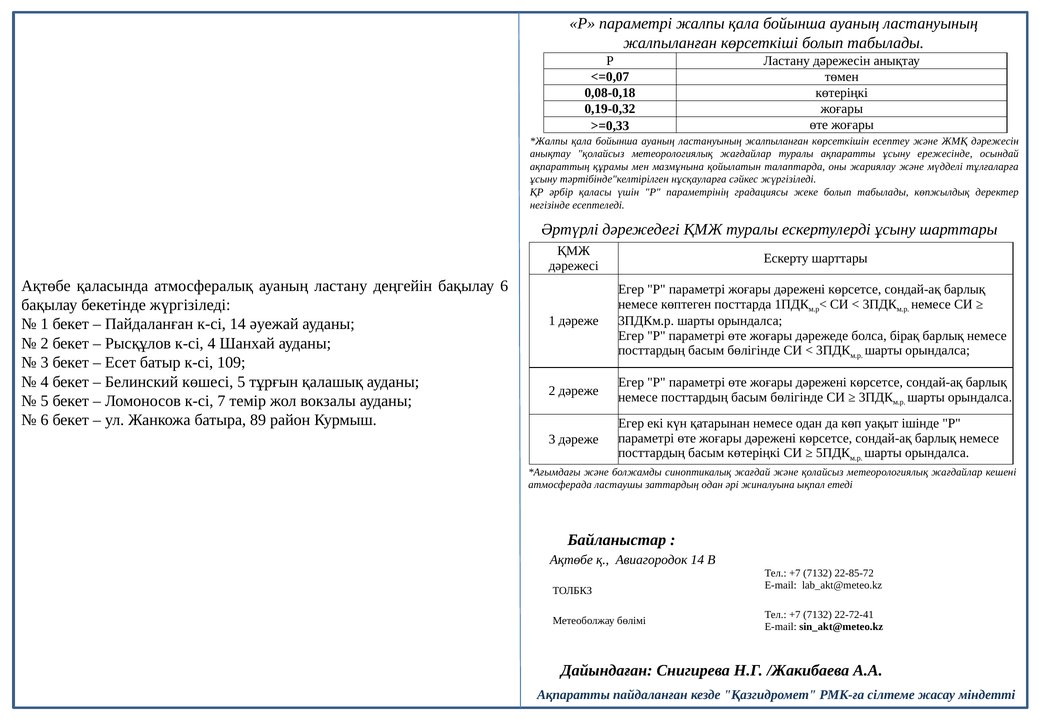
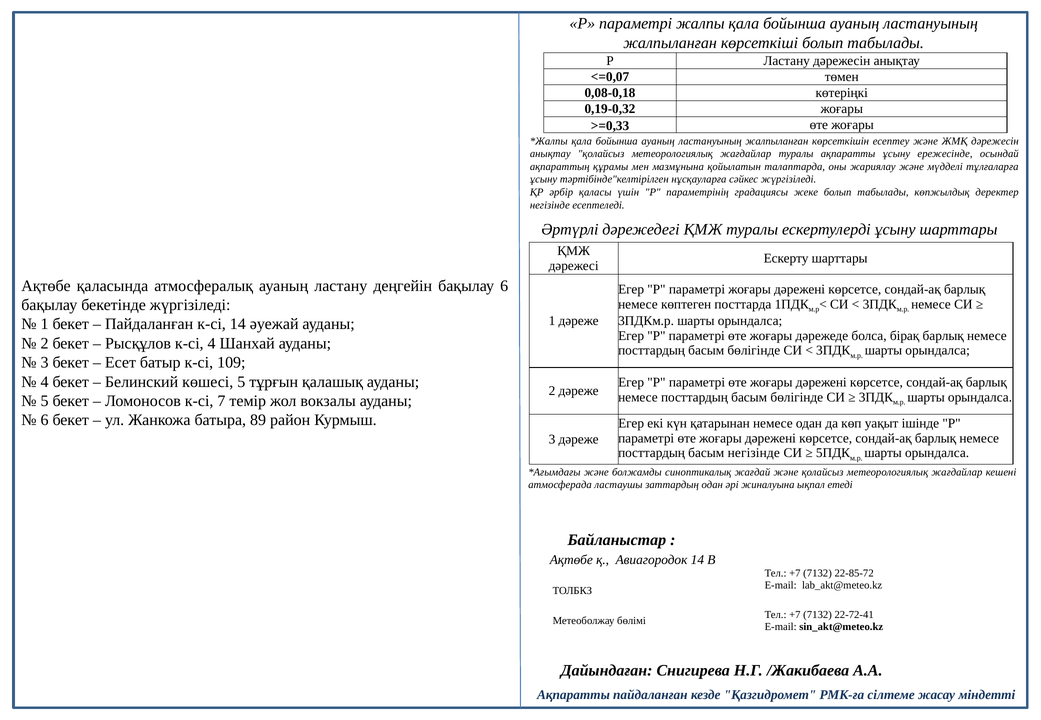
басым көтеріңкі: көтеріңкі -> негізінде
